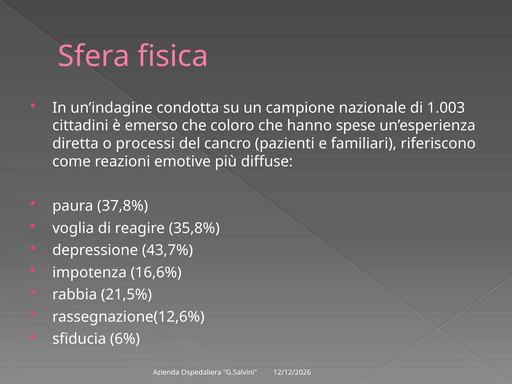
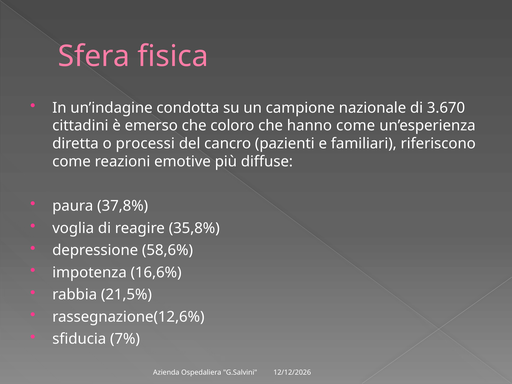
1.003: 1.003 -> 3.670
hanno spese: spese -> come
43,7%: 43,7% -> 58,6%
6%: 6% -> 7%
